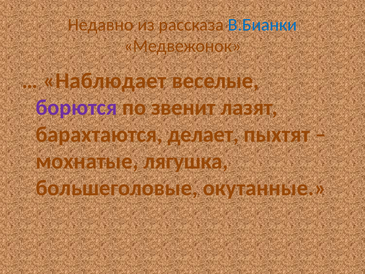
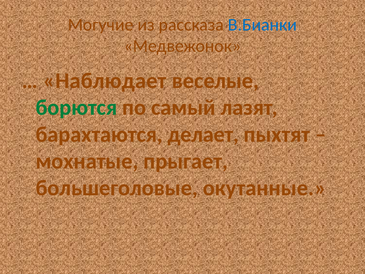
Недавно: Недавно -> Могучие
борются colour: purple -> green
звенит: звенит -> самый
лягушка: лягушка -> прыгает
